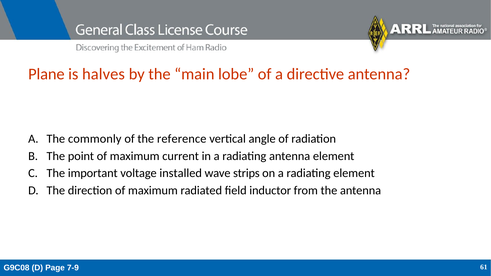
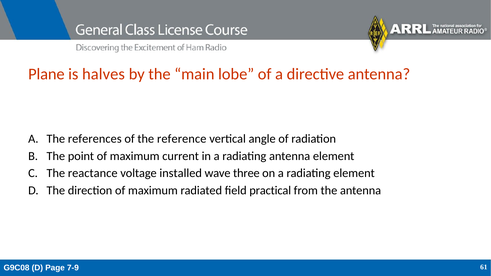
commonly: commonly -> references
important: important -> reactance
strips: strips -> three
inductor: inductor -> practical
